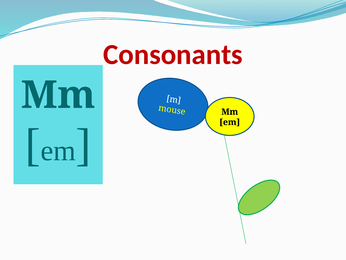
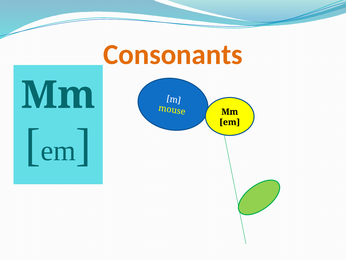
Consonants colour: red -> orange
